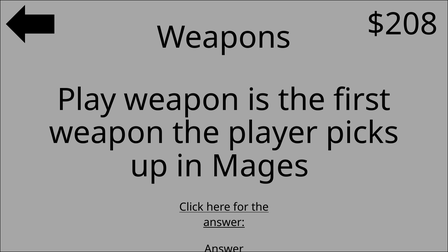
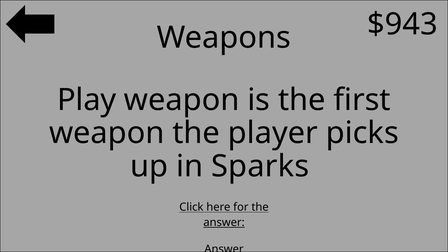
$208: $208 -> $943
Mages: Mages -> Sparks
